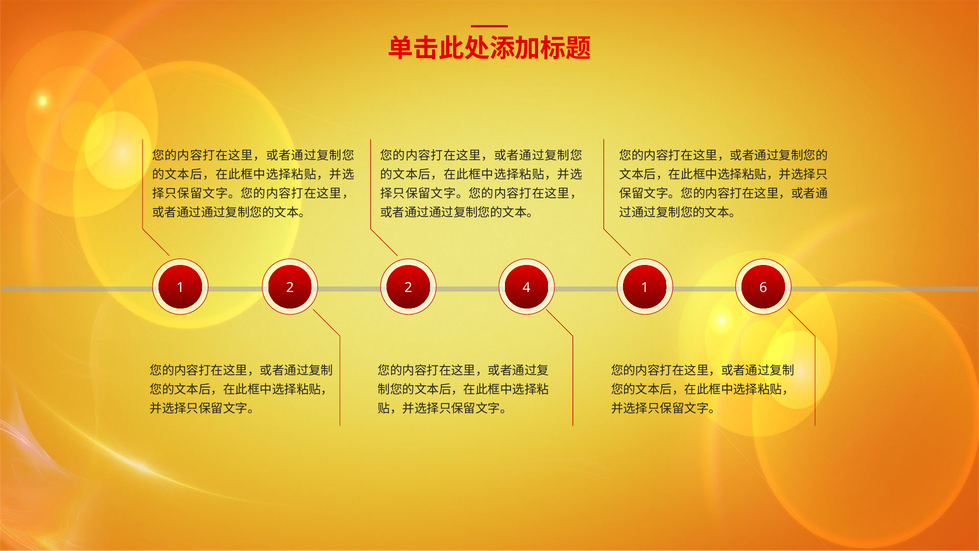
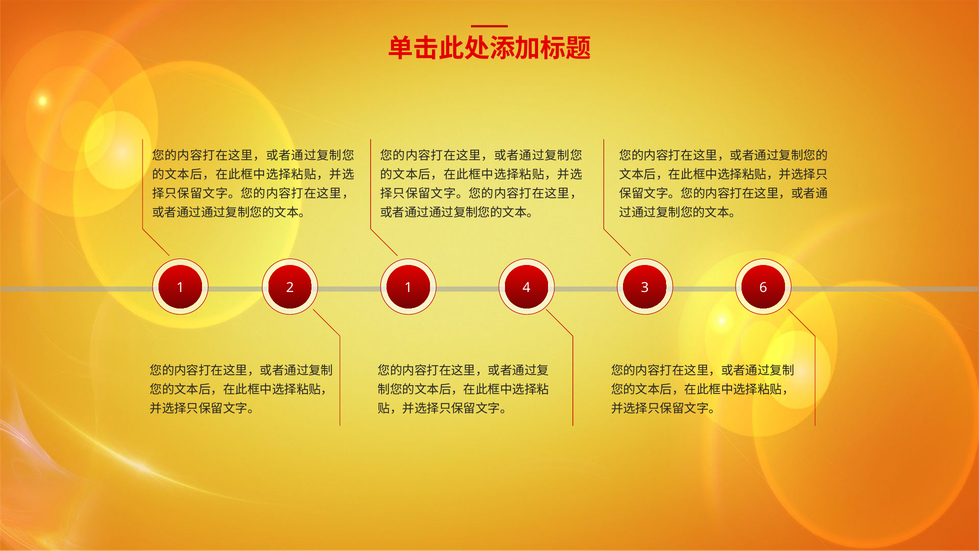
2 2: 2 -> 1
4 1: 1 -> 3
